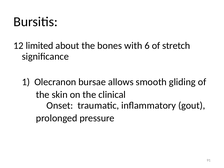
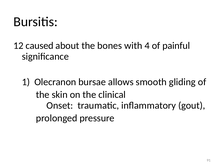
limited: limited -> caused
6: 6 -> 4
stretch: stretch -> painful
